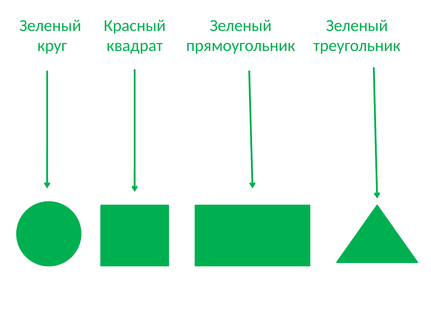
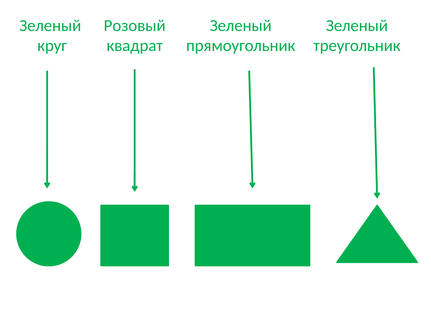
Красный: Красный -> Розовый
